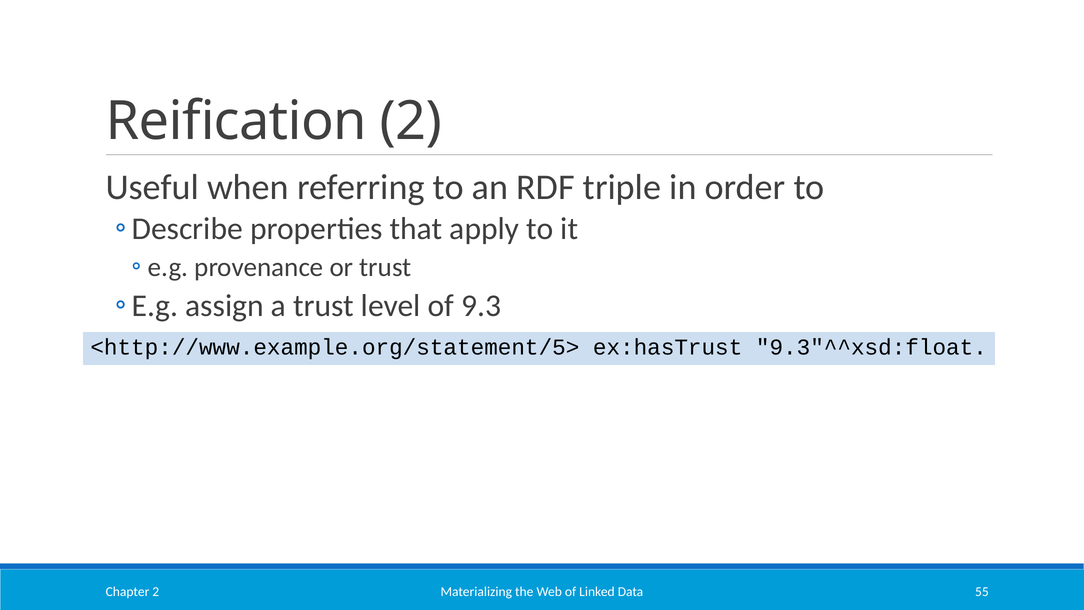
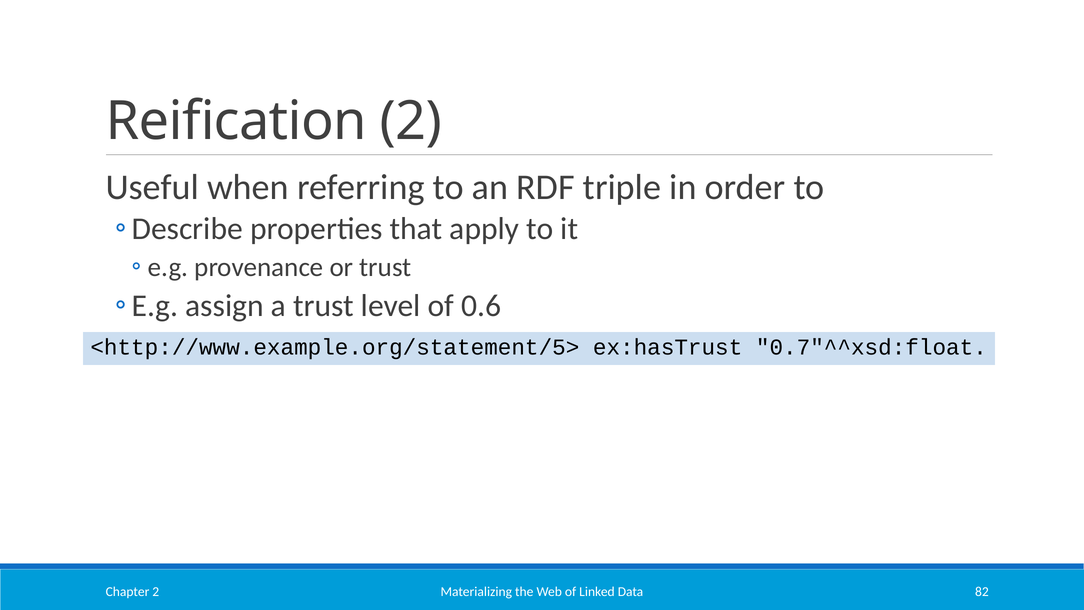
9.3: 9.3 -> 0.6
9.3"^^xsd:float: 9.3"^^xsd:float -> 0.7"^^xsd:float
55: 55 -> 82
